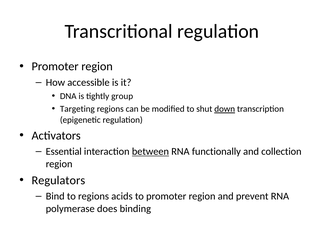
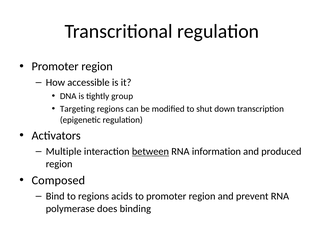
down underline: present -> none
Essential: Essential -> Multiple
functionally: functionally -> information
collection: collection -> produced
Regulators: Regulators -> Composed
